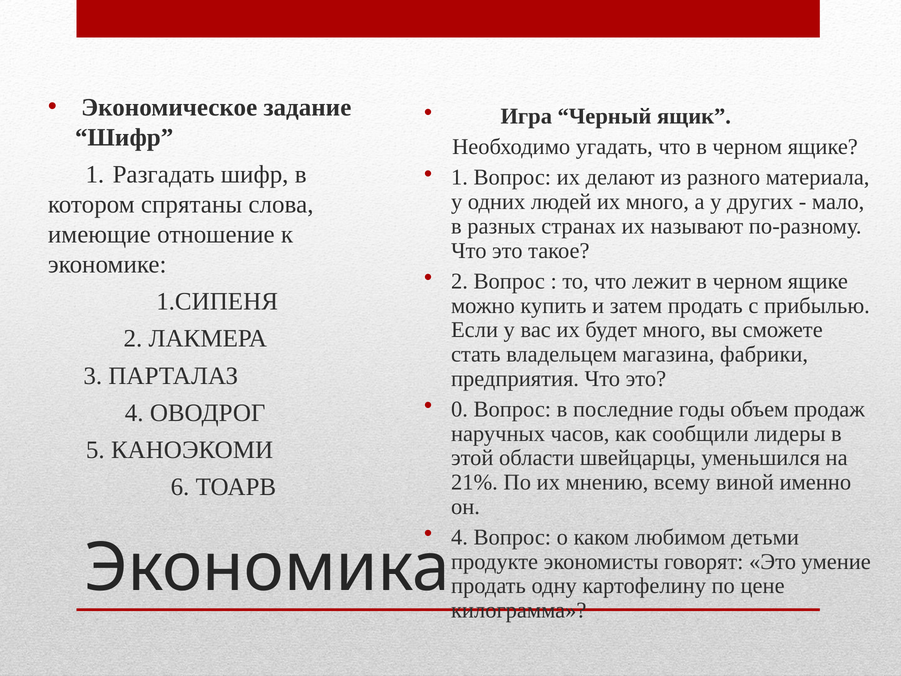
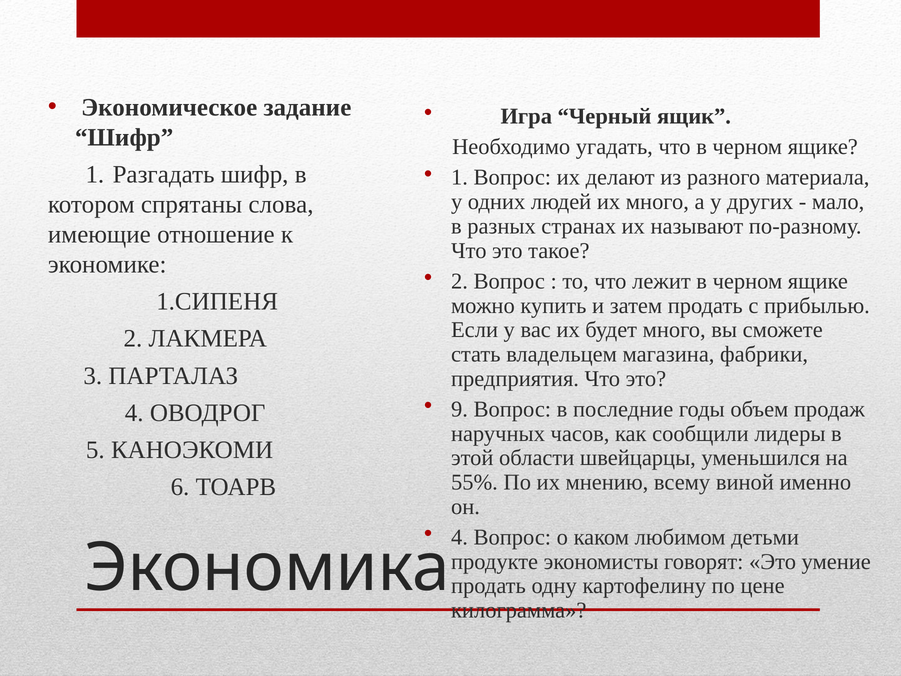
0: 0 -> 9
21%: 21% -> 55%
